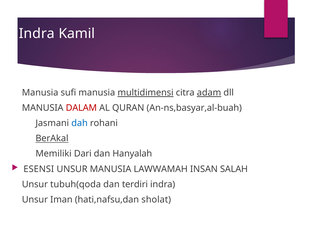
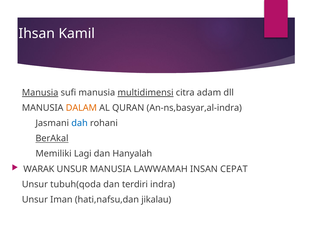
Indra at (37, 33): Indra -> Ihsan
Manusia at (40, 93) underline: none -> present
adam underline: present -> none
DALAM colour: red -> orange
An-ns,basyar,al-buah: An-ns,basyar,al-buah -> An-ns,basyar,al-indra
Dari: Dari -> Lagi
ESENSI: ESENSI -> WARAK
SALAH: SALAH -> CEPAT
sholat: sholat -> jikalau
